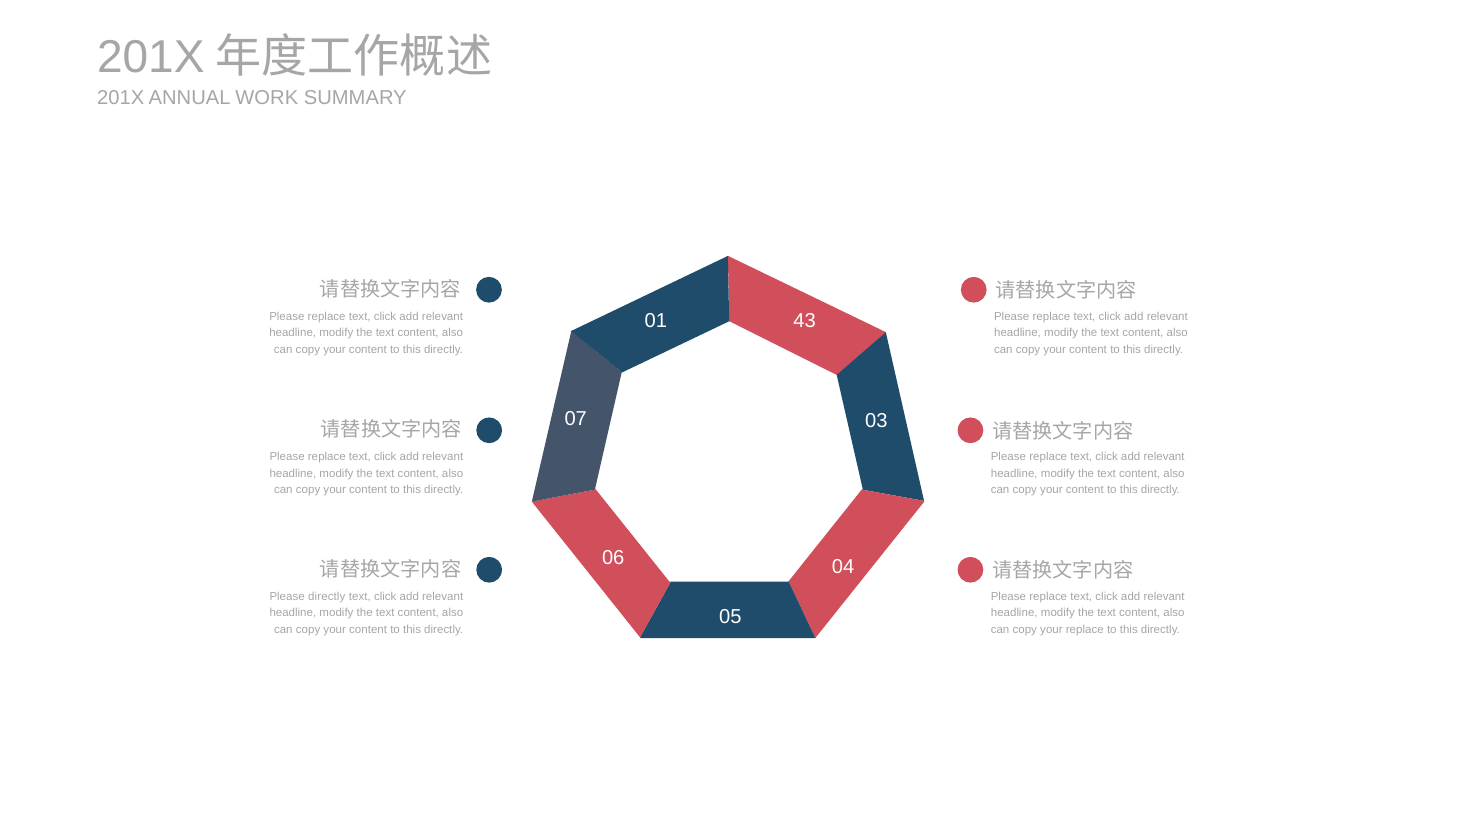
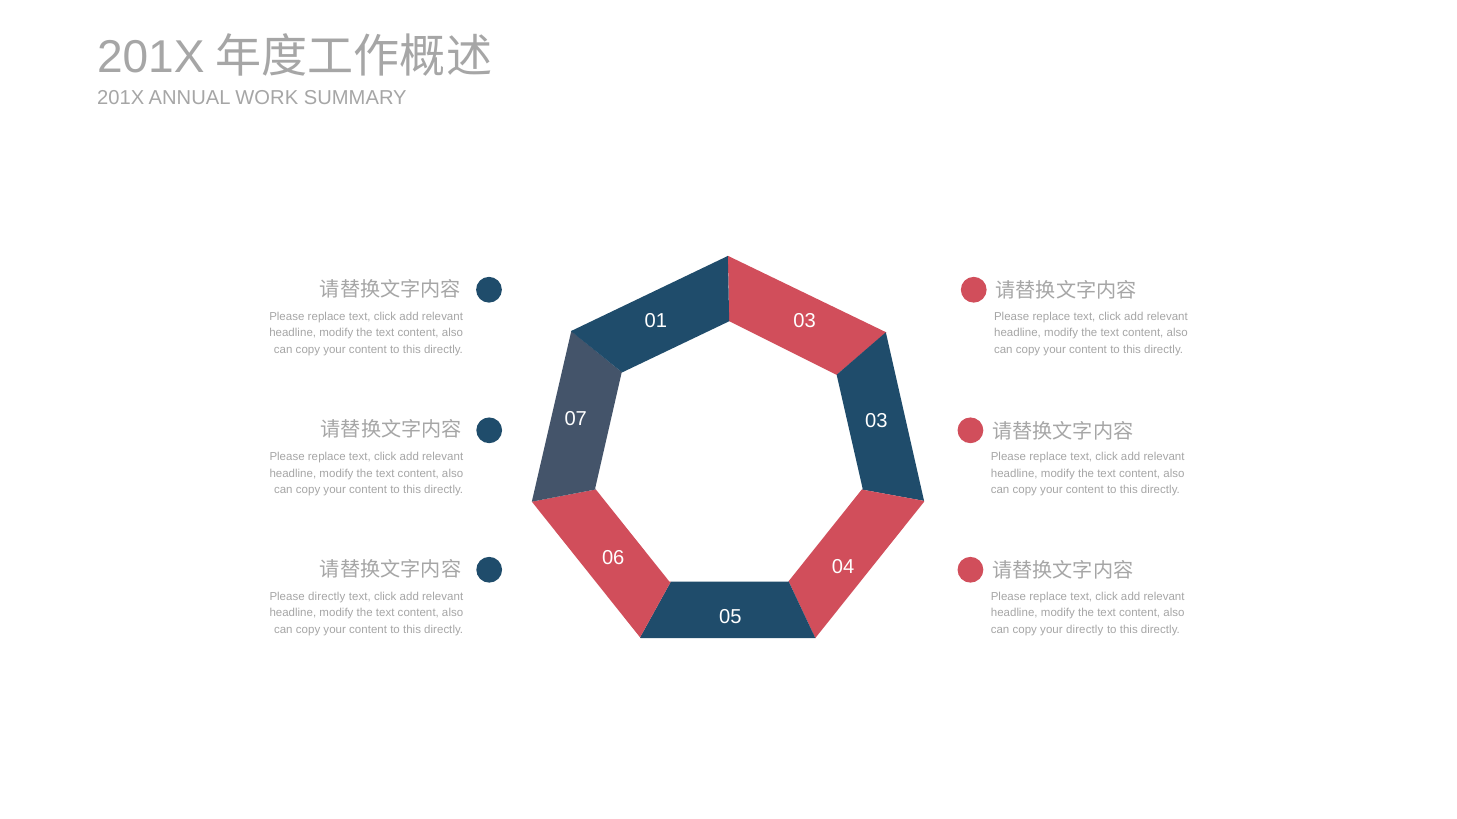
01 43: 43 -> 03
your replace: replace -> directly
